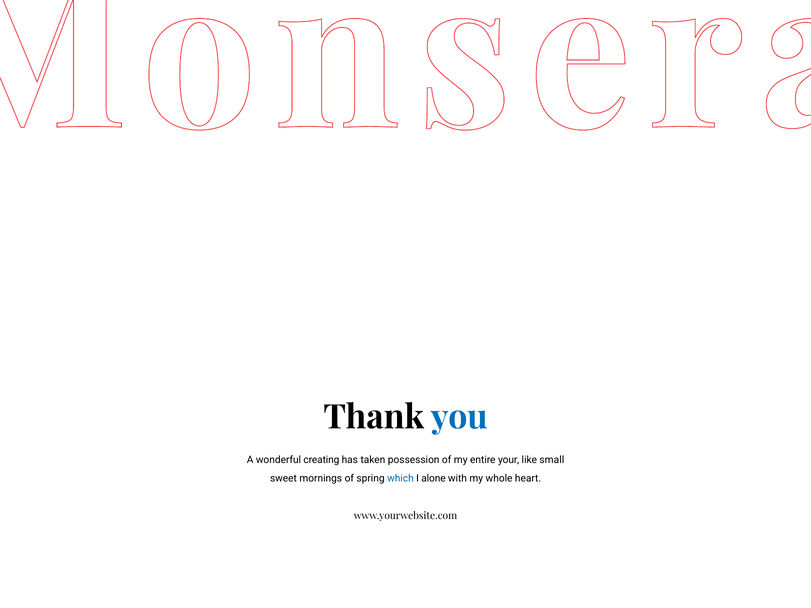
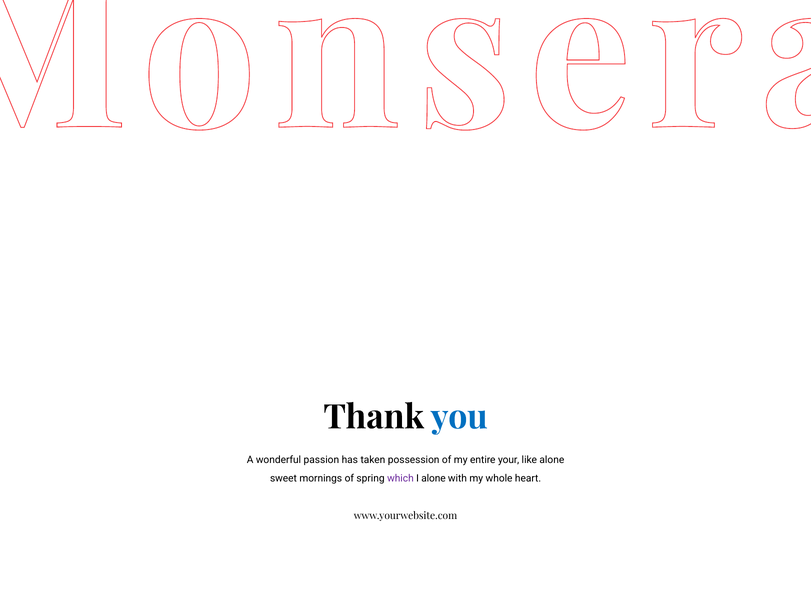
creating: creating -> passion
like small: small -> alone
which colour: blue -> purple
